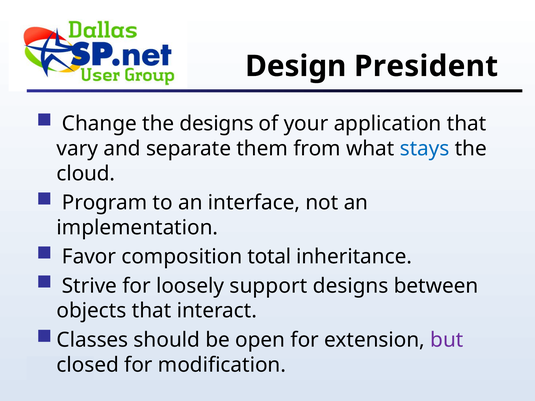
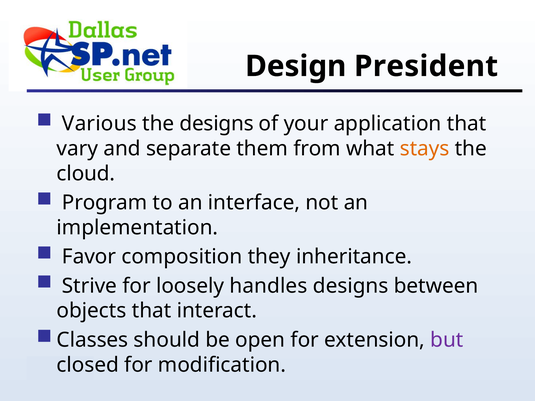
Change: Change -> Various
stays colour: blue -> orange
total: total -> they
support: support -> handles
